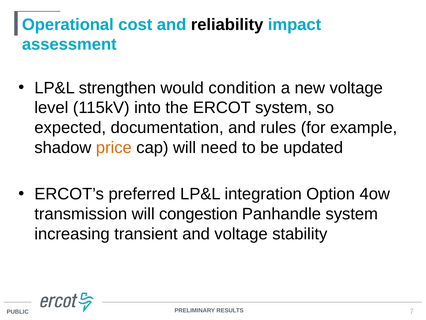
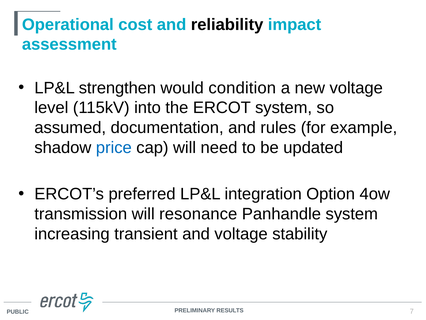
expected: expected -> assumed
price colour: orange -> blue
congestion: congestion -> resonance
